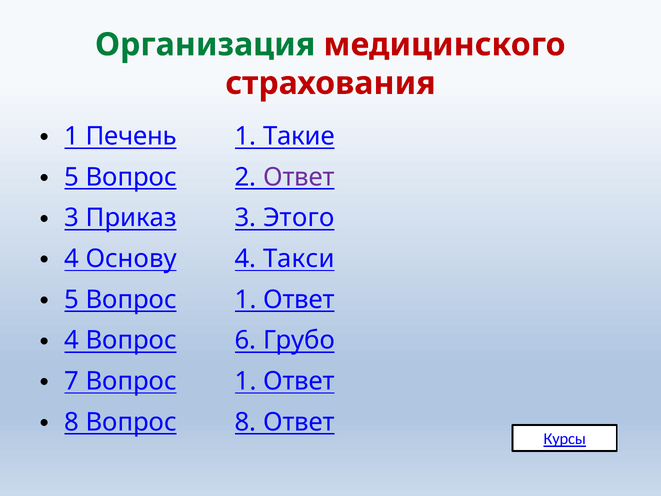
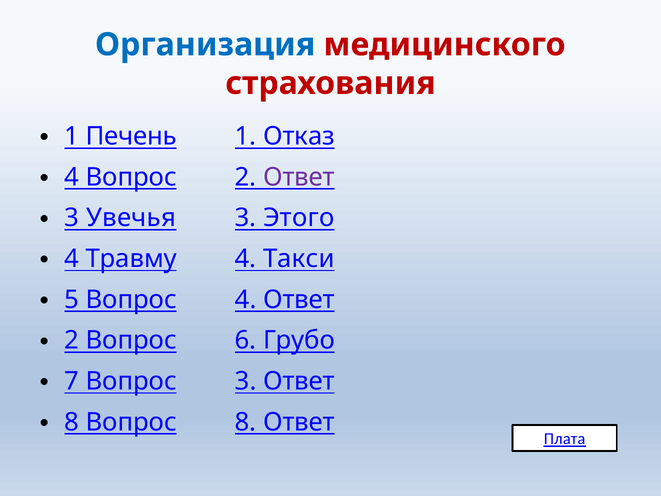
Организация colour: green -> blue
Такие: Такие -> Отказ
5 at (72, 177): 5 -> 4
Приказ: Приказ -> Увечья
Основу: Основу -> Травму
5 Вопрос 1: 1 -> 4
4 at (72, 340): 4 -> 2
7 Вопрос 1: 1 -> 3
Курсы: Курсы -> Плата
